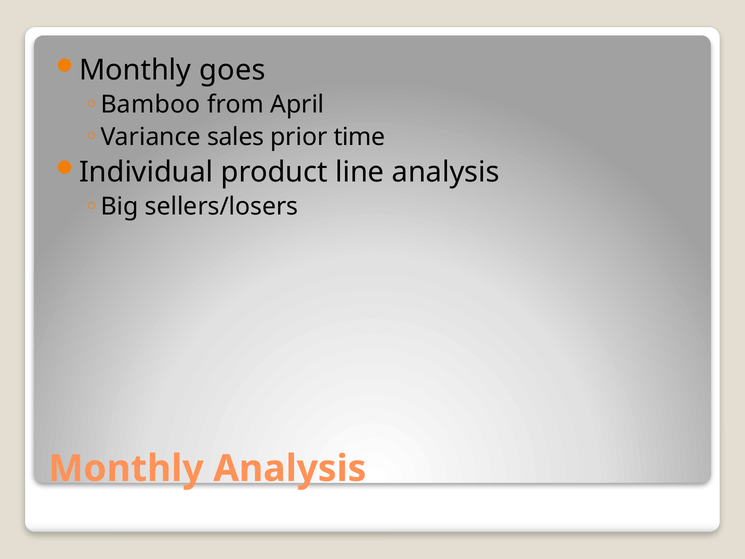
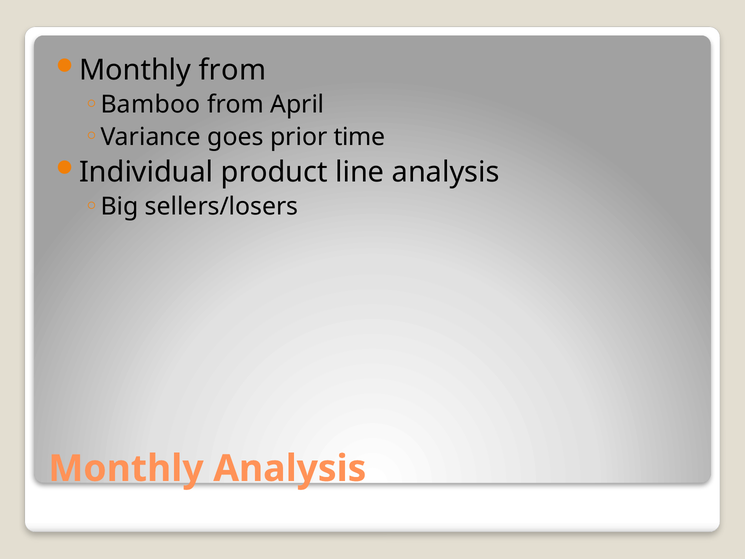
Monthly goes: goes -> from
sales: sales -> goes
